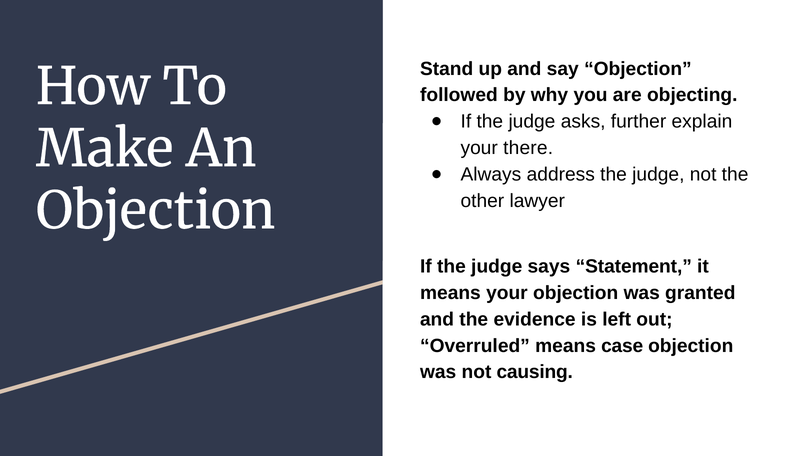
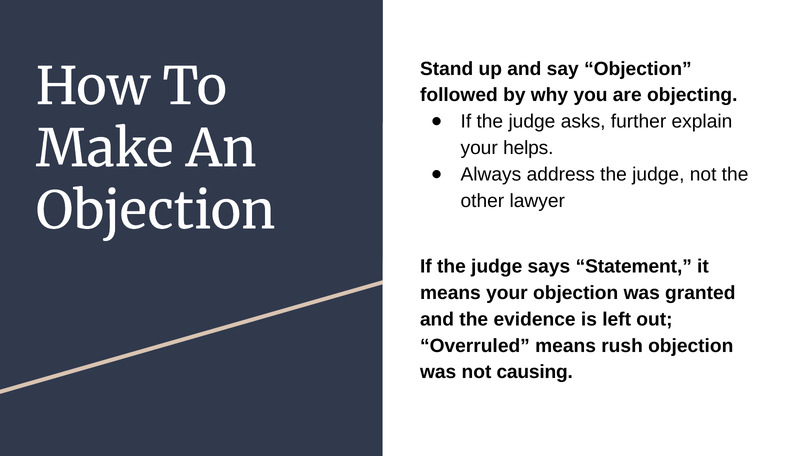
there: there -> helps
case: case -> rush
